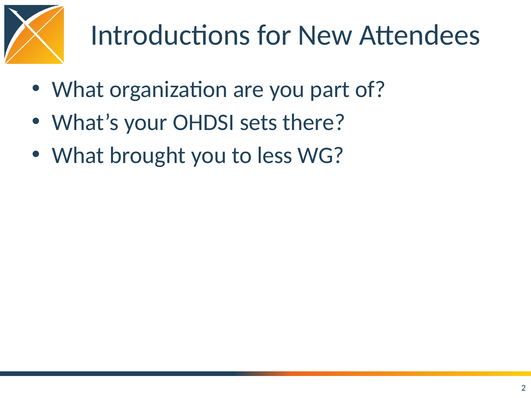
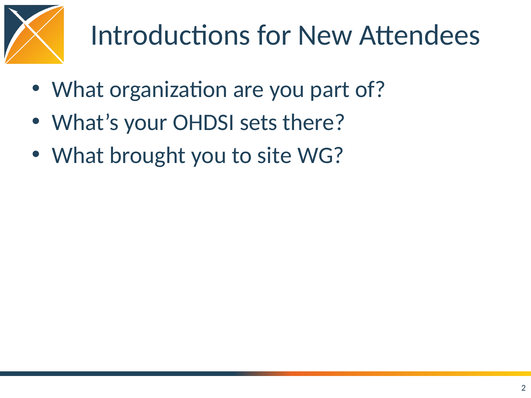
less: less -> site
